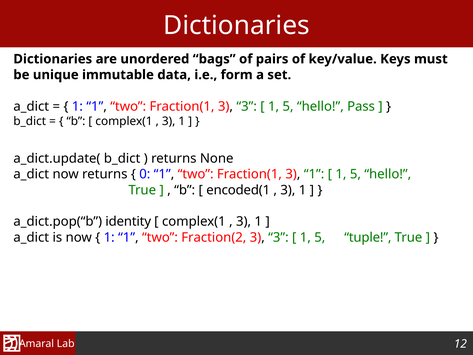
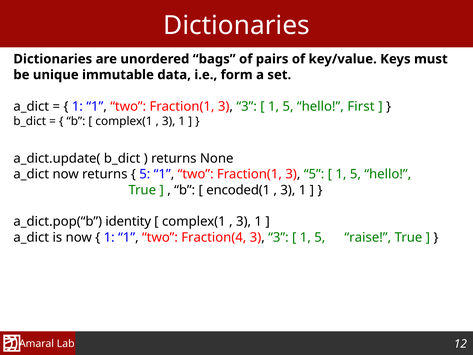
Pass: Pass -> First
0 at (145, 174): 0 -> 5
Fraction(1 3 1: 1 -> 5
Fraction(2: Fraction(2 -> Fraction(4
tuple: tuple -> raise
